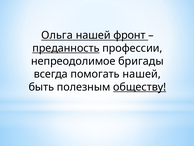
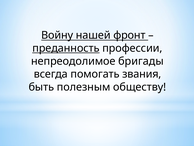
Ольга: Ольга -> Войну
помогать нашей: нашей -> звания
обществу underline: present -> none
